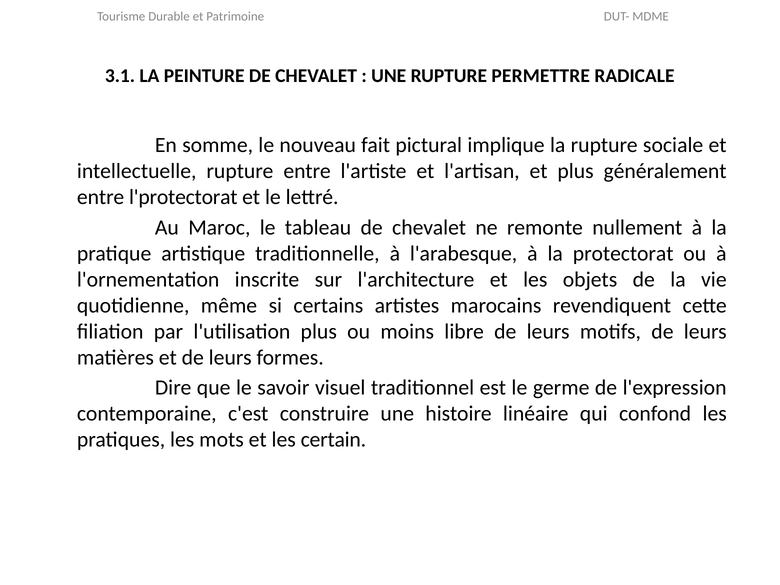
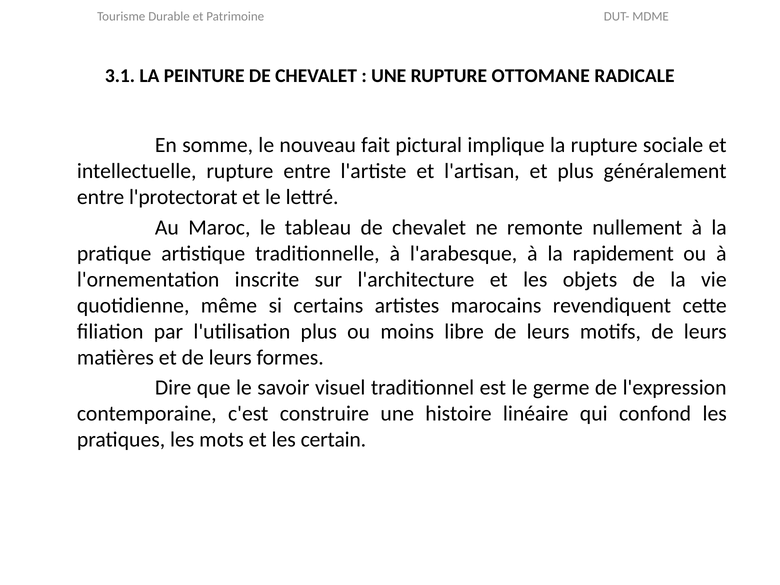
PERMETTRE: PERMETTRE -> OTTOMANE
protectorat: protectorat -> rapidement
